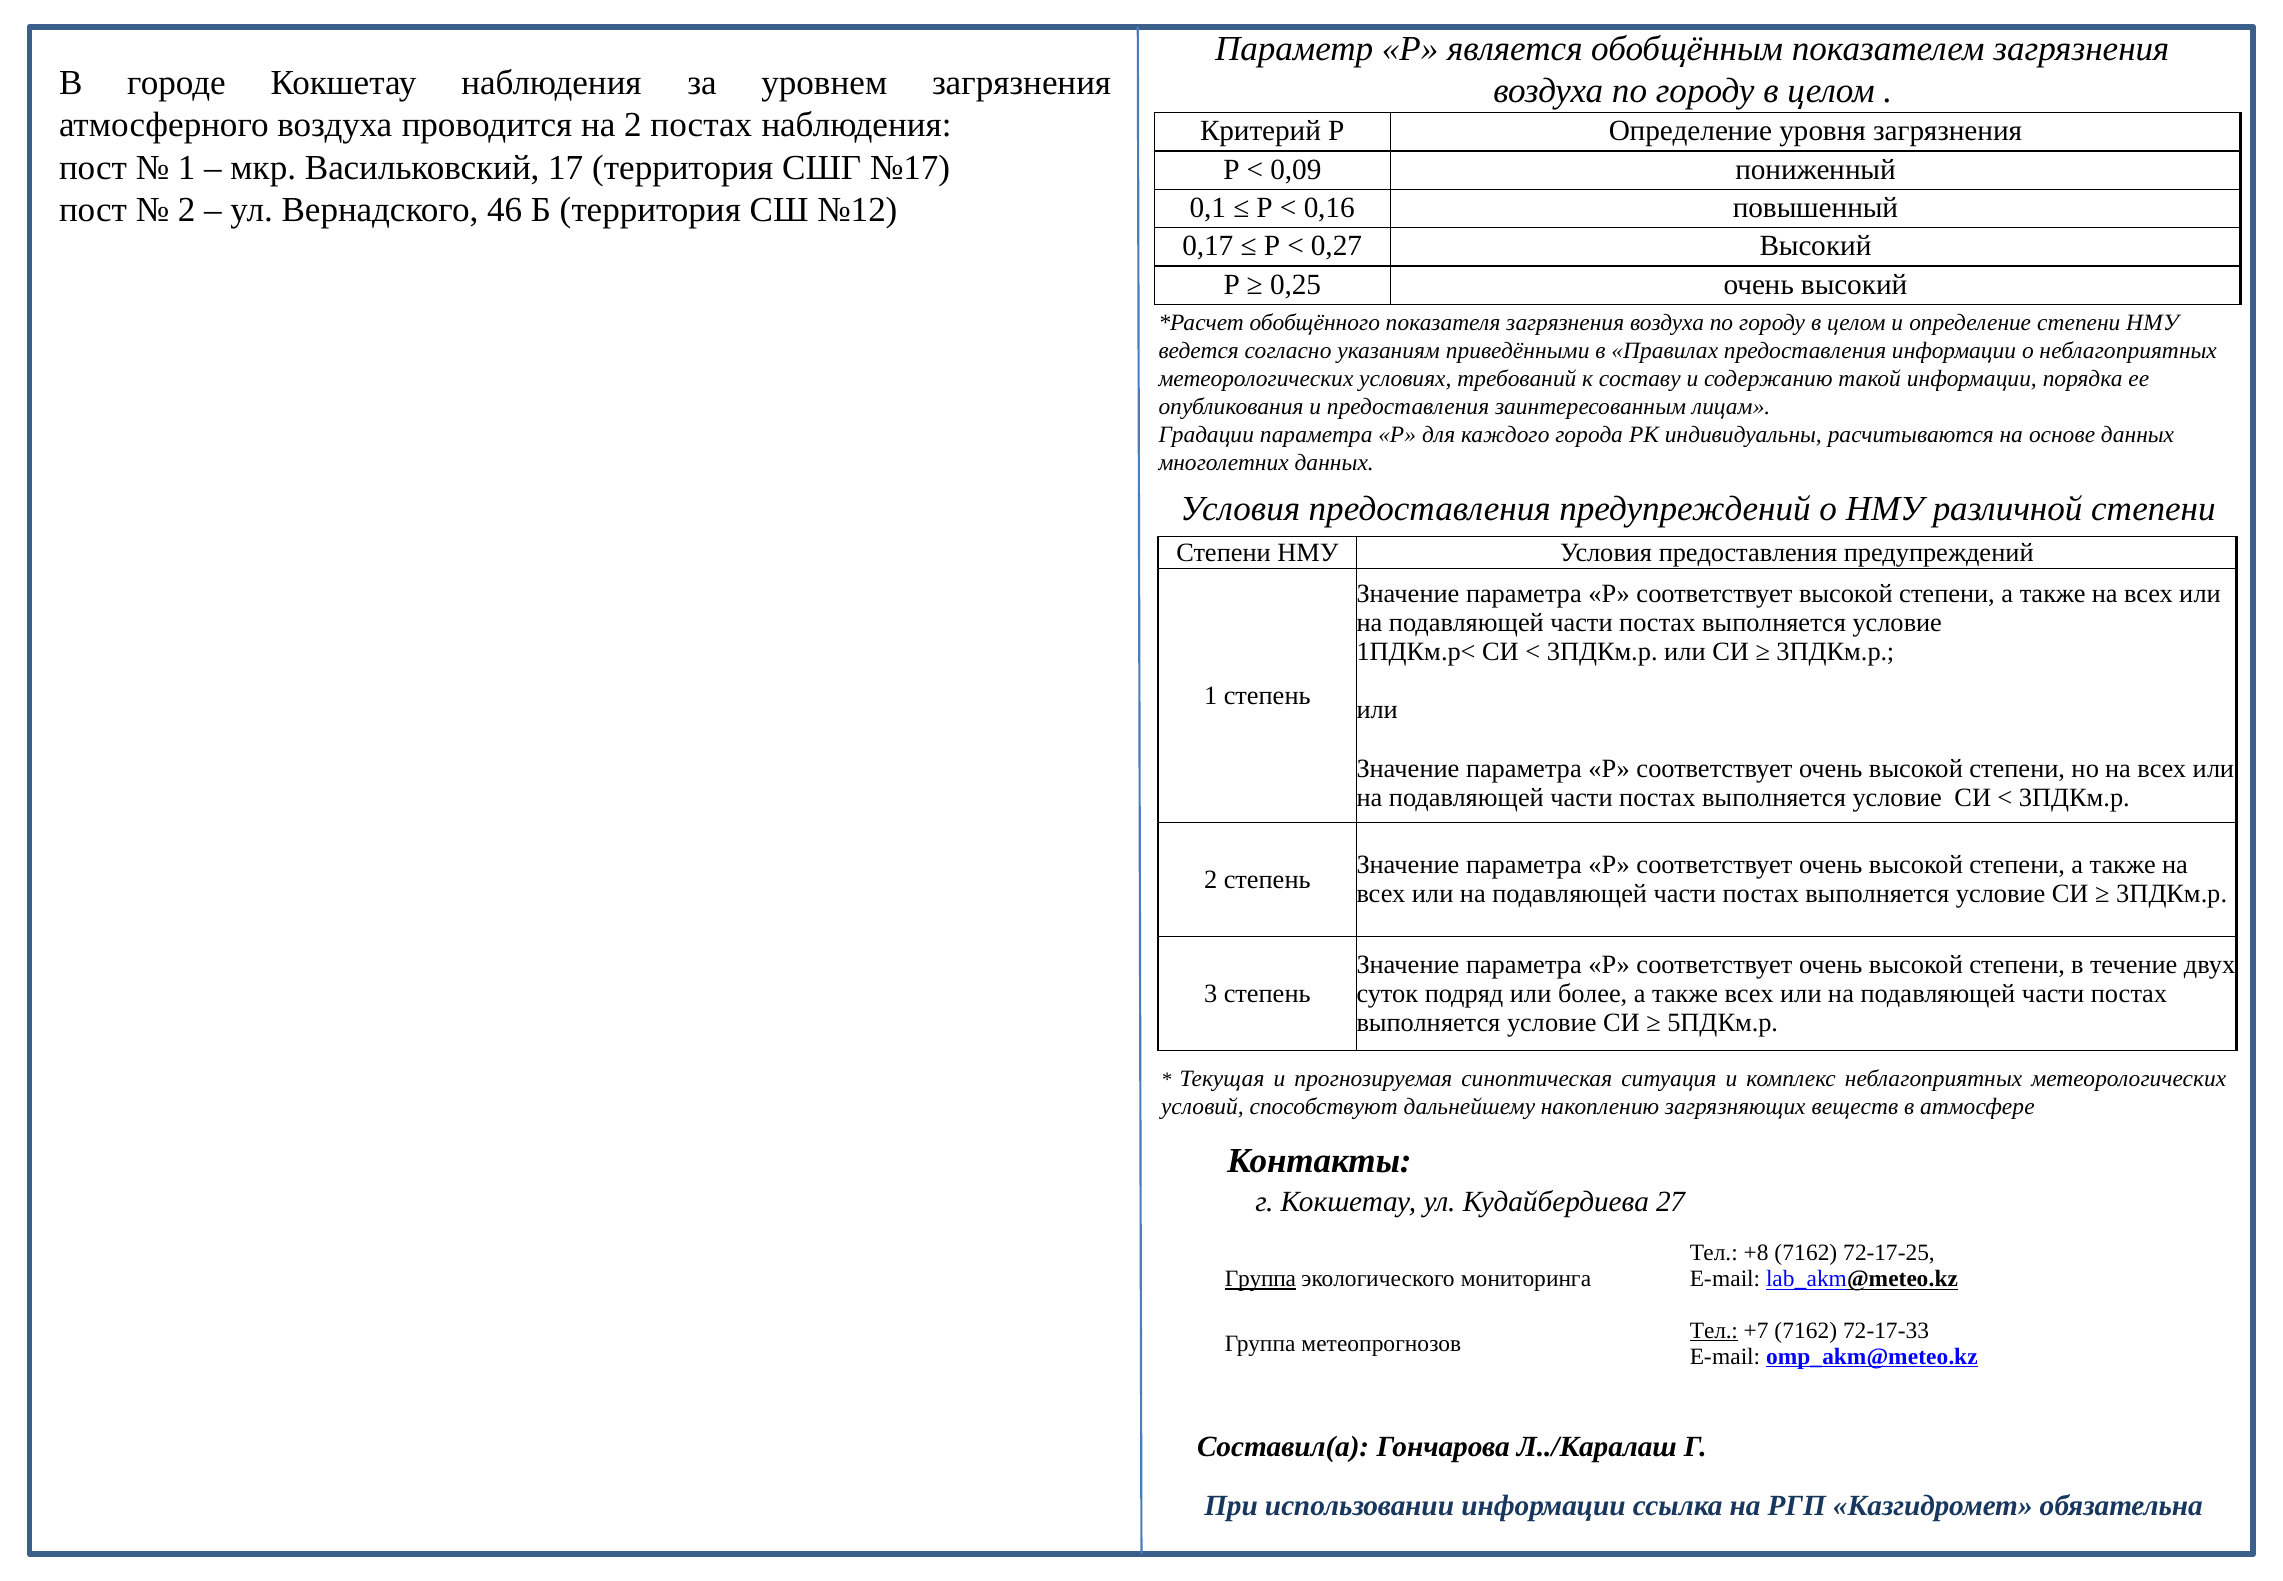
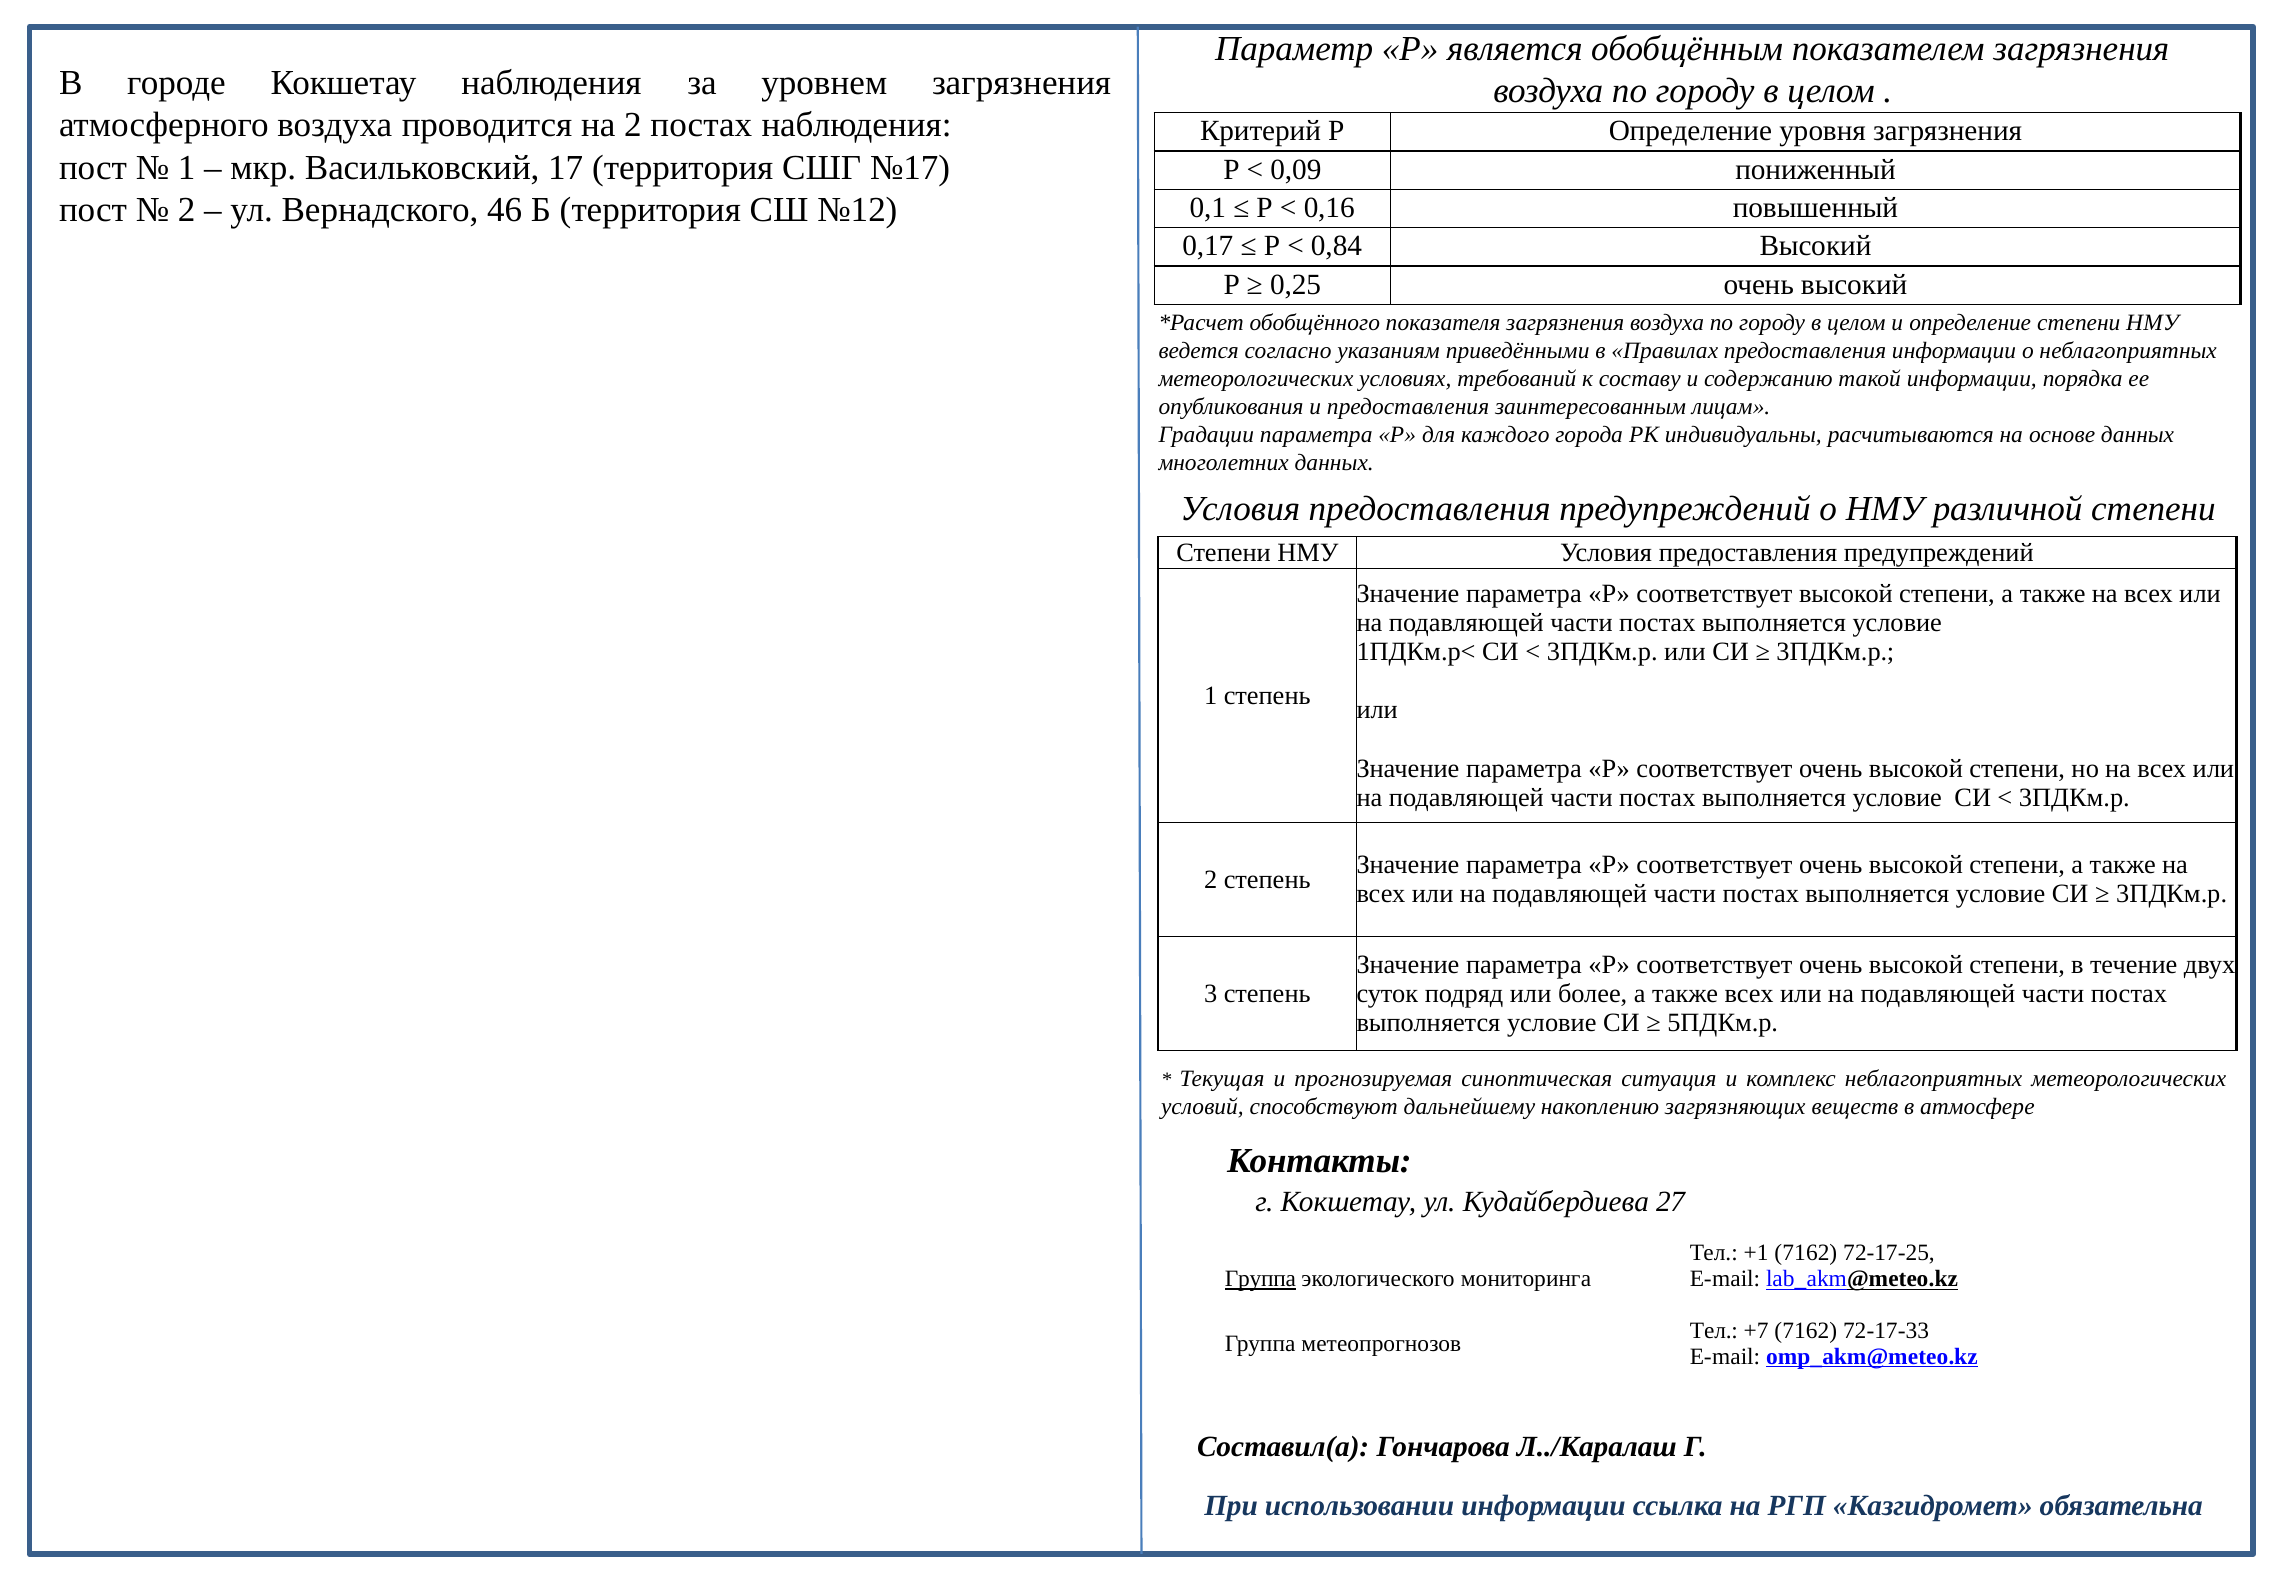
0,27: 0,27 -> 0,84
+8: +8 -> +1
Тел at (1714, 1330) underline: present -> none
